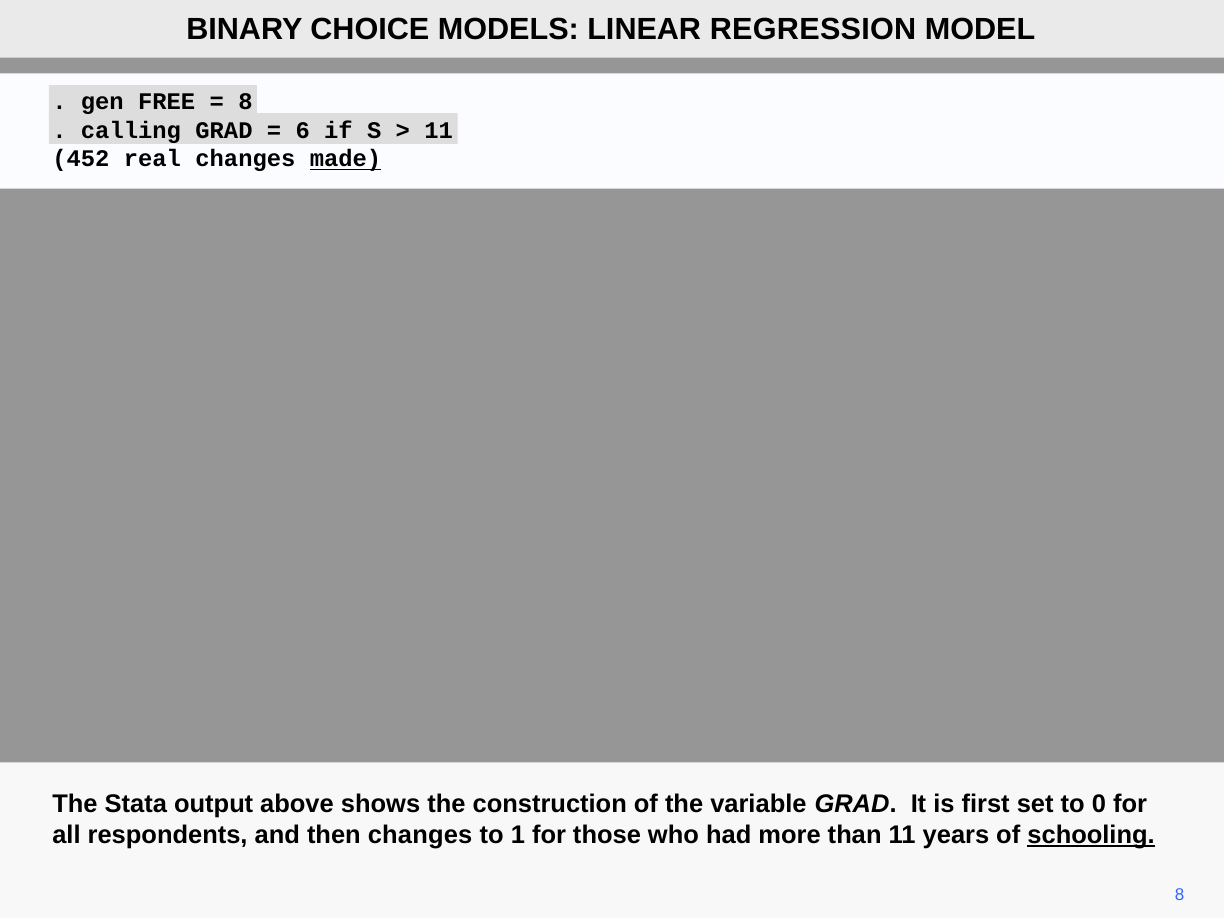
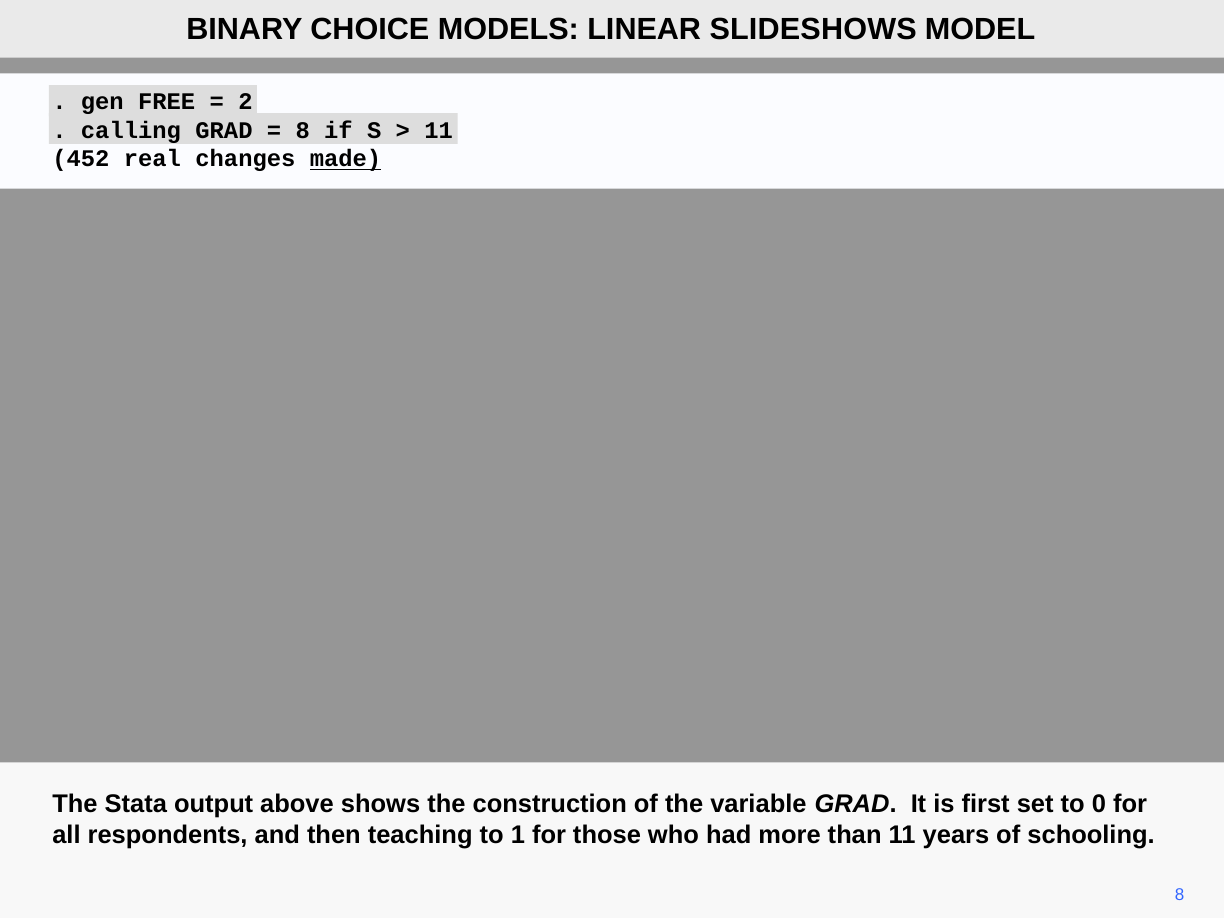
REGRESSION: REGRESSION -> SLIDESHOWS
8 at (245, 102): 8 -> 2
6 at (303, 131): 6 -> 8
then changes: changes -> teaching
schooling underline: present -> none
